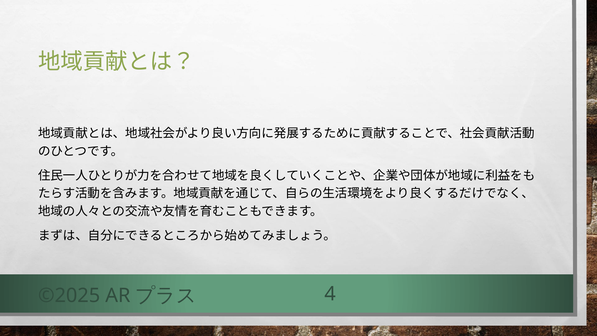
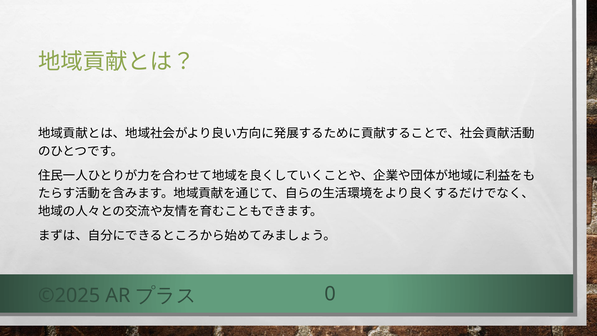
4: 4 -> 0
